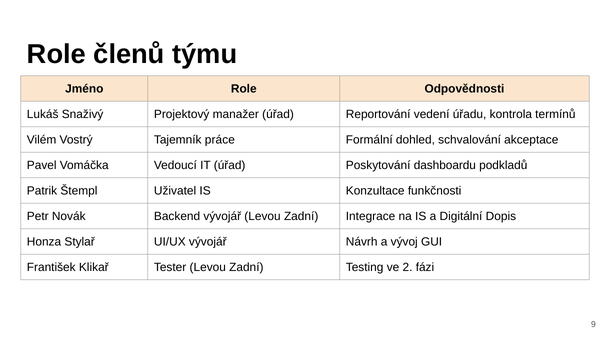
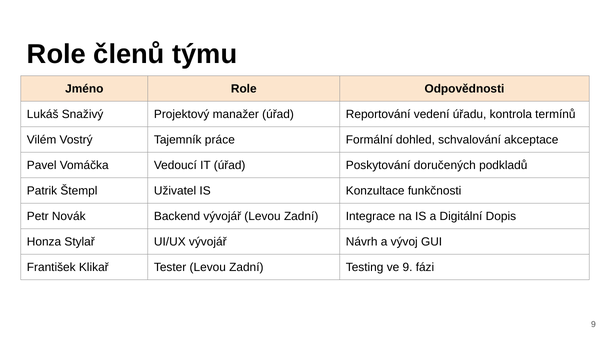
dashboardu: dashboardu -> doručených
ve 2: 2 -> 9
